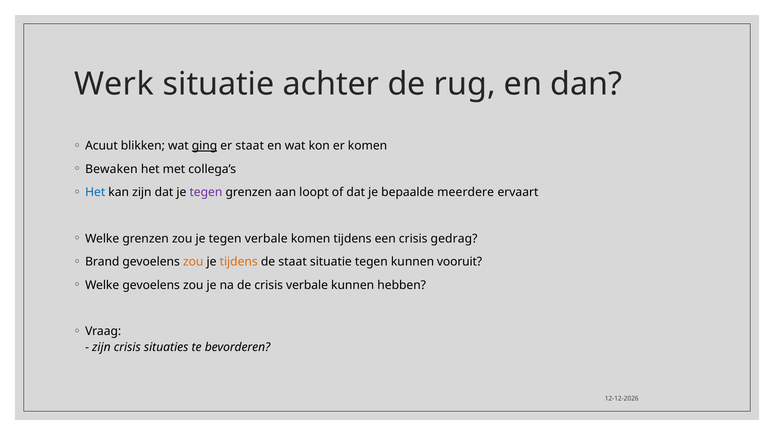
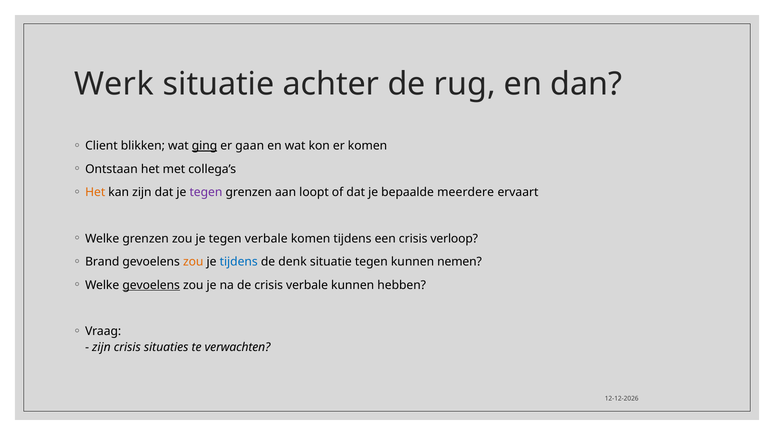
Acuut: Acuut -> Client
er staat: staat -> gaan
Bewaken: Bewaken -> Ontstaan
Het at (95, 192) colour: blue -> orange
gedrag: gedrag -> verloop
tijdens at (239, 262) colour: orange -> blue
de staat: staat -> denk
vooruit: vooruit -> nemen
gevoelens at (151, 285) underline: none -> present
bevorderen: bevorderen -> verwachten
